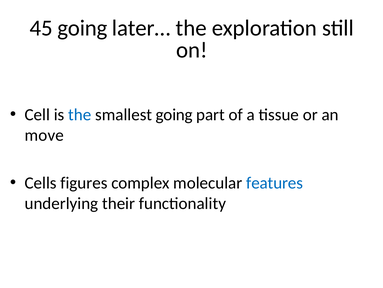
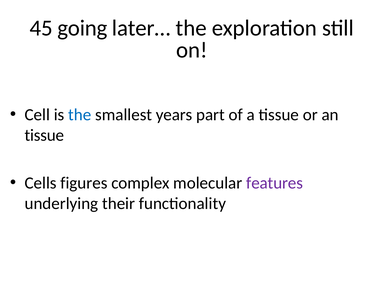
smallest going: going -> years
move at (44, 135): move -> tissue
features colour: blue -> purple
